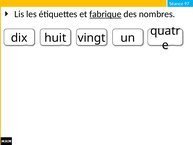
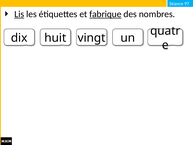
Lis underline: none -> present
